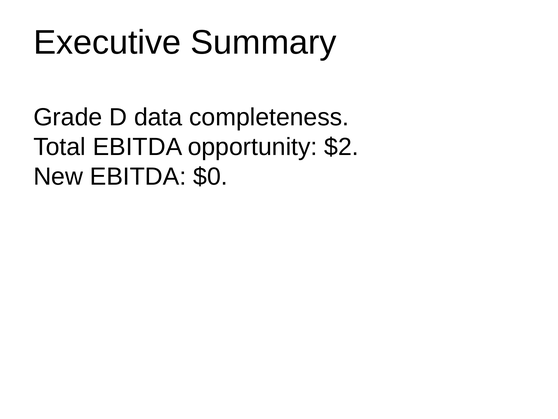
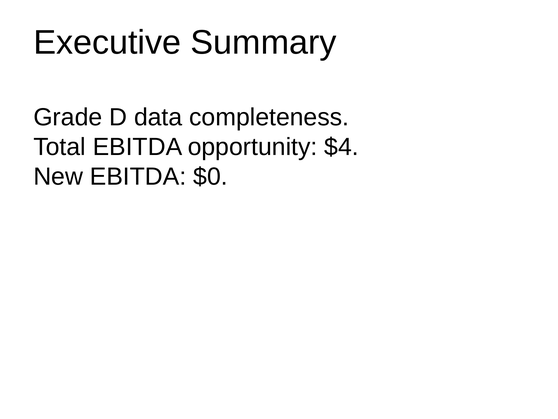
$2: $2 -> $4
